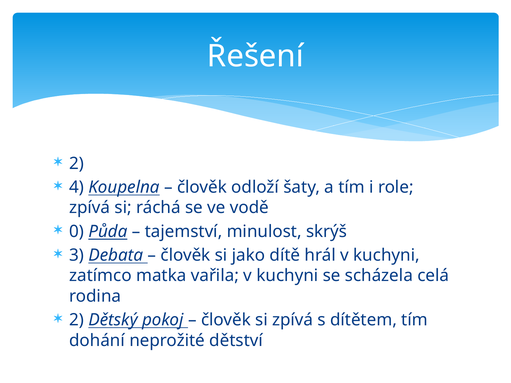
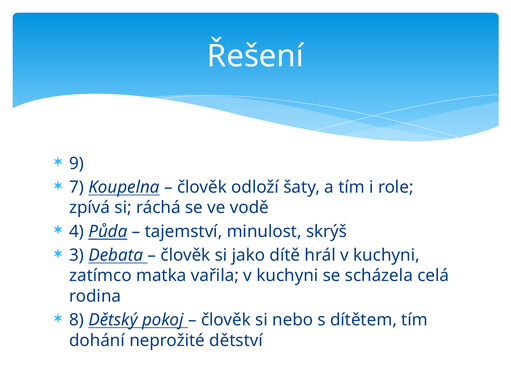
2 at (77, 163): 2 -> 9
4: 4 -> 7
0: 0 -> 4
2 at (77, 320): 2 -> 8
si zpívá: zpívá -> nebo
